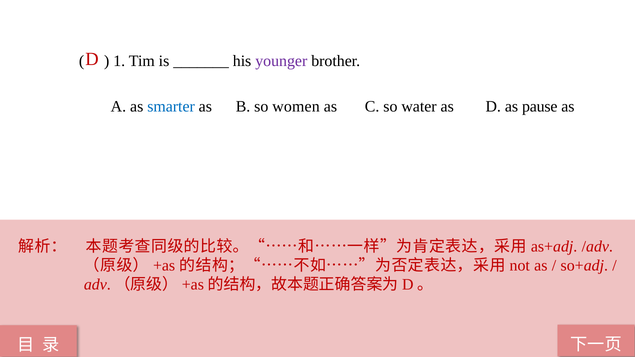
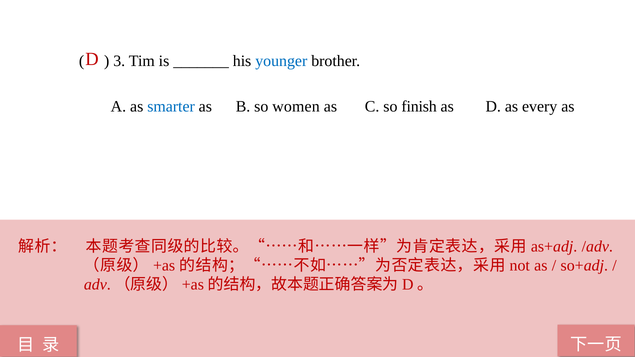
1: 1 -> 3
younger colour: purple -> blue
water: water -> finish
pause: pause -> every
